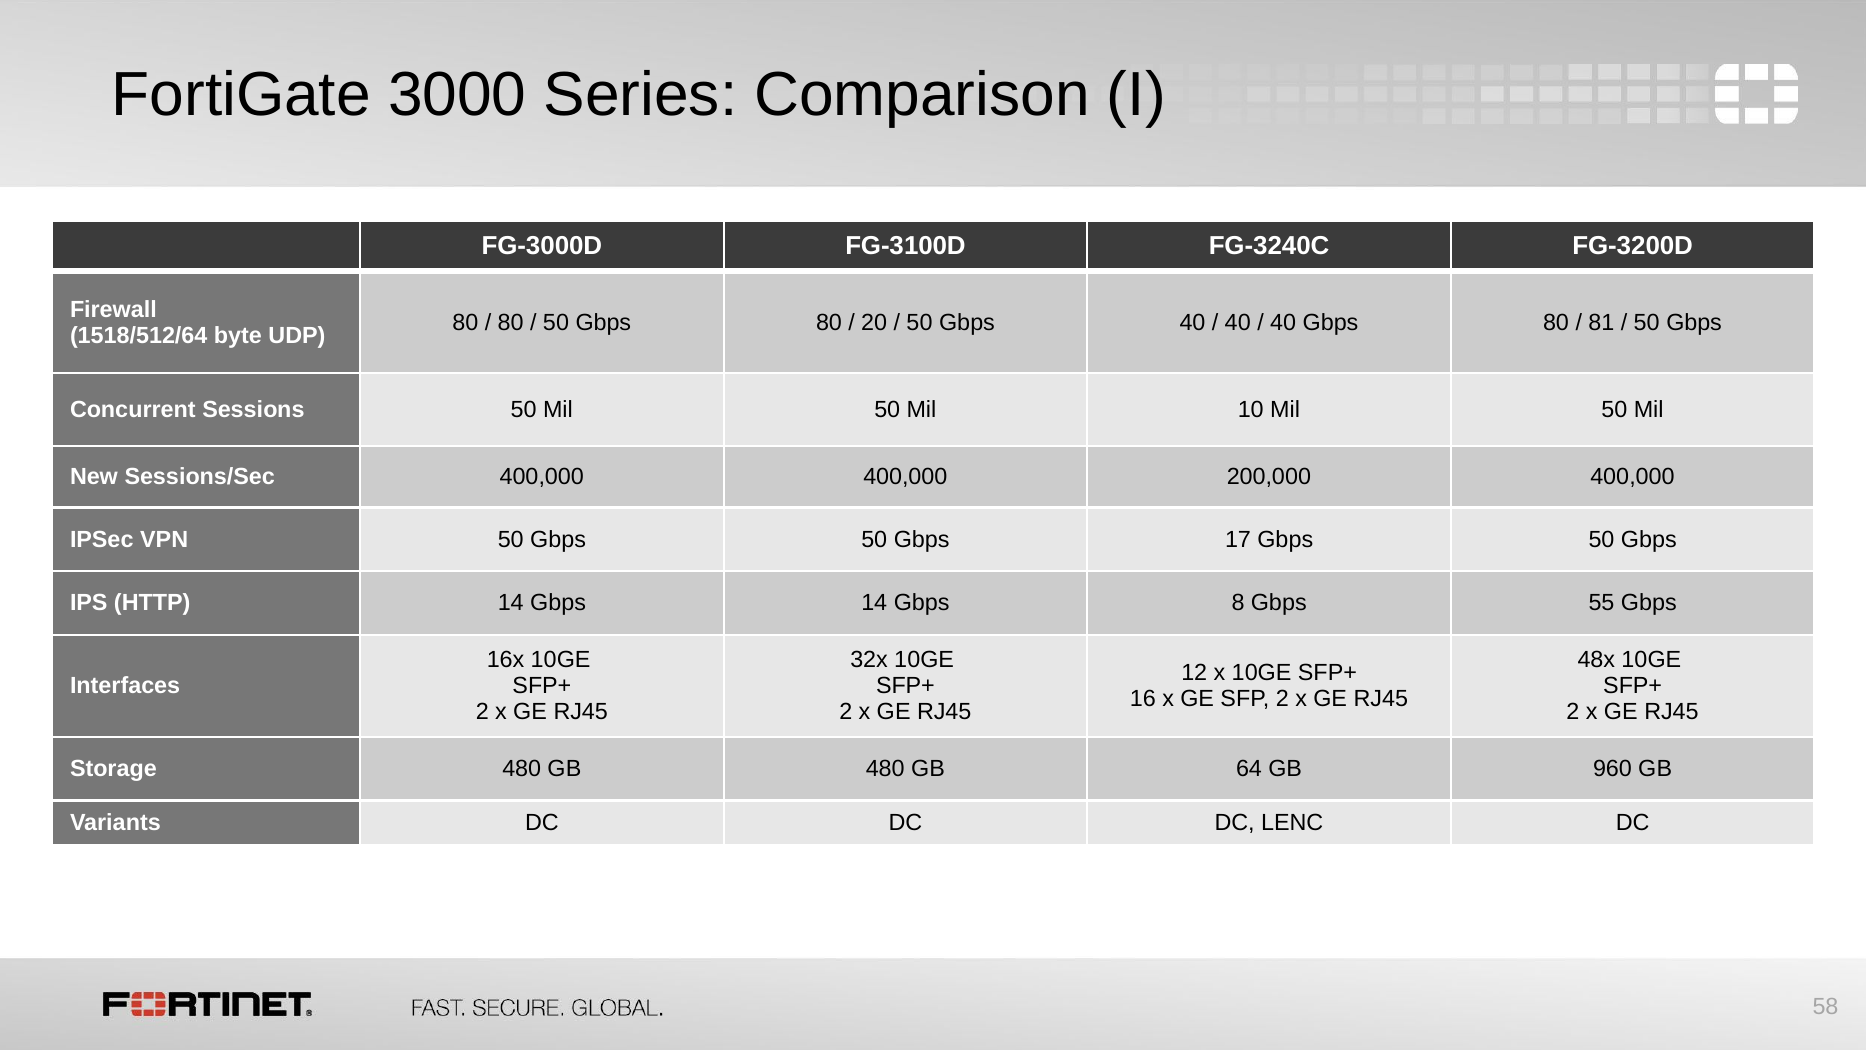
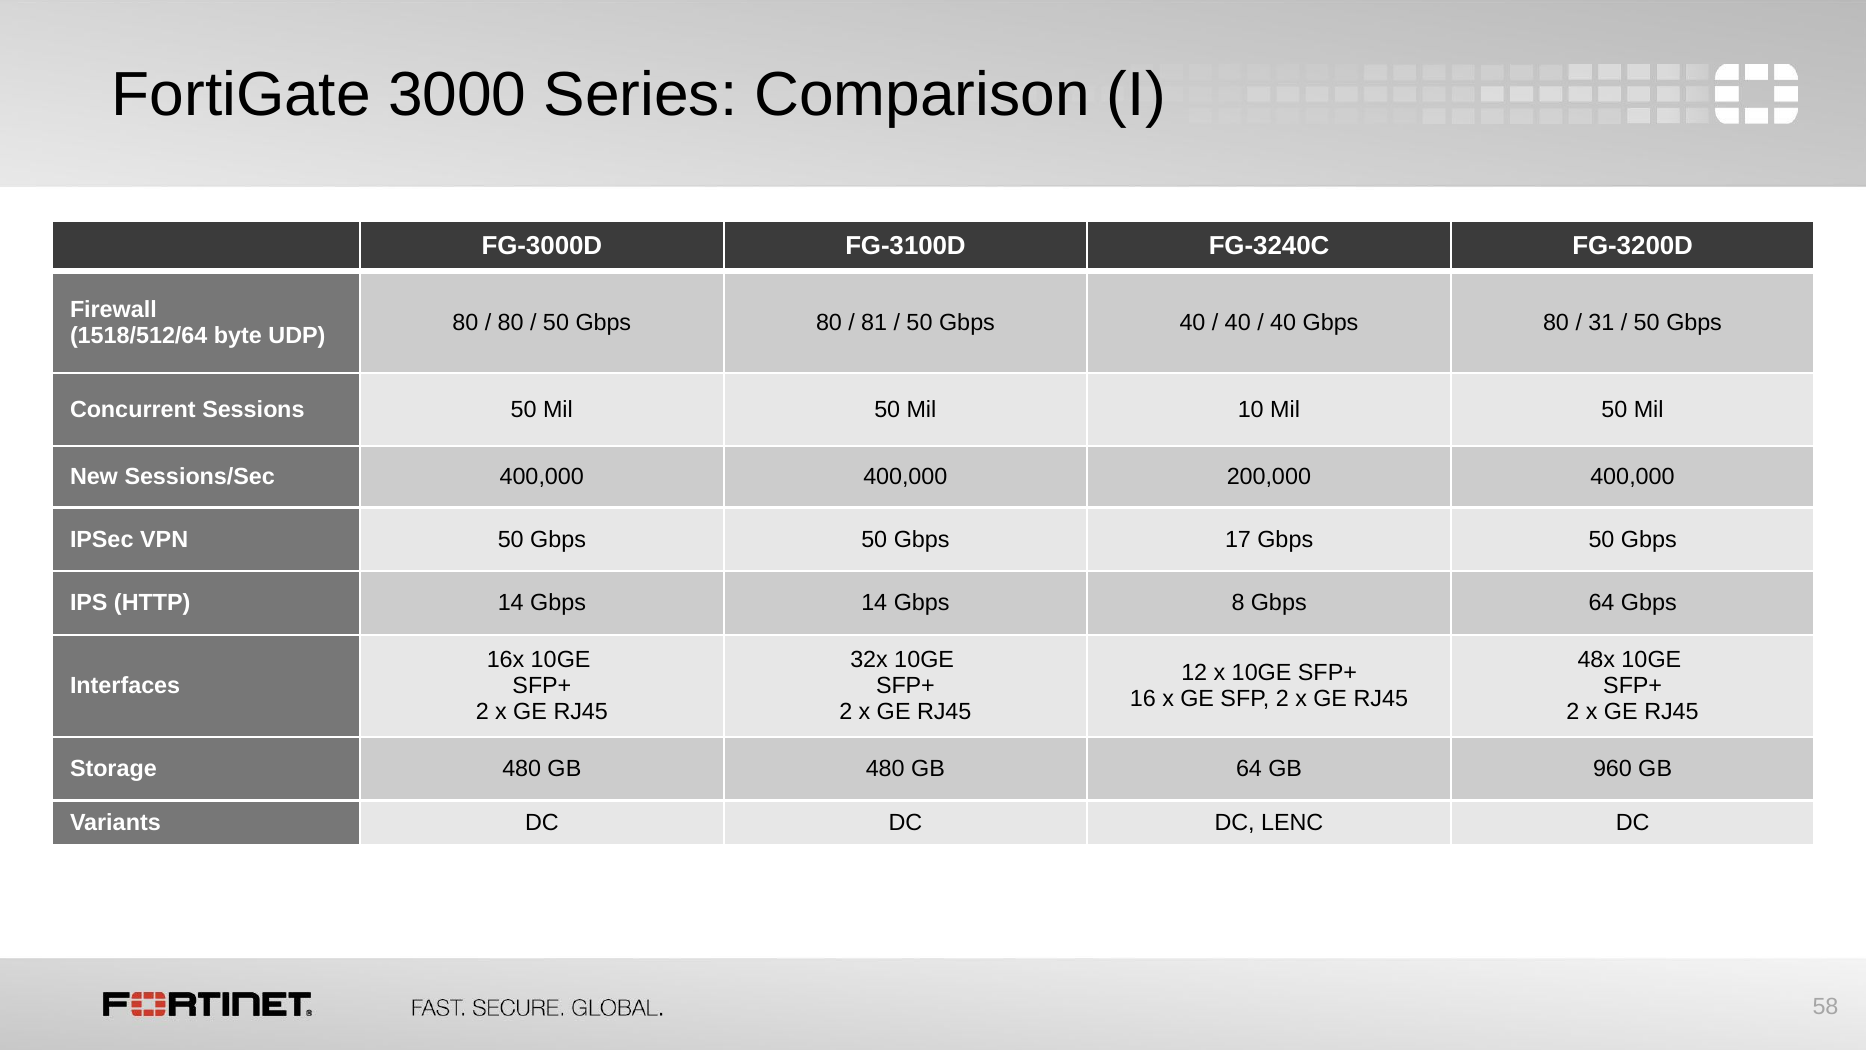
20: 20 -> 81
81: 81 -> 31
Gbps 55: 55 -> 64
